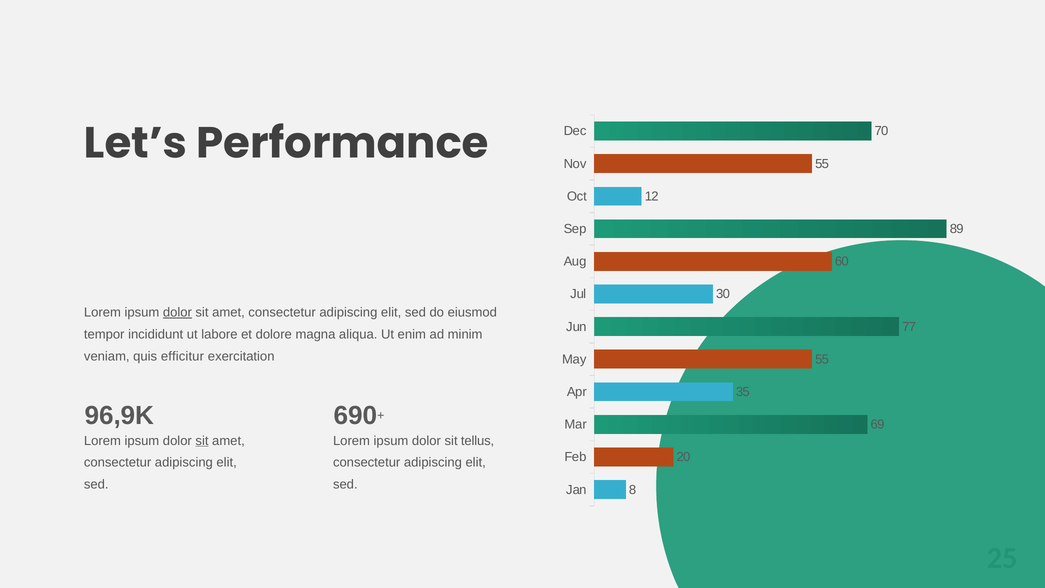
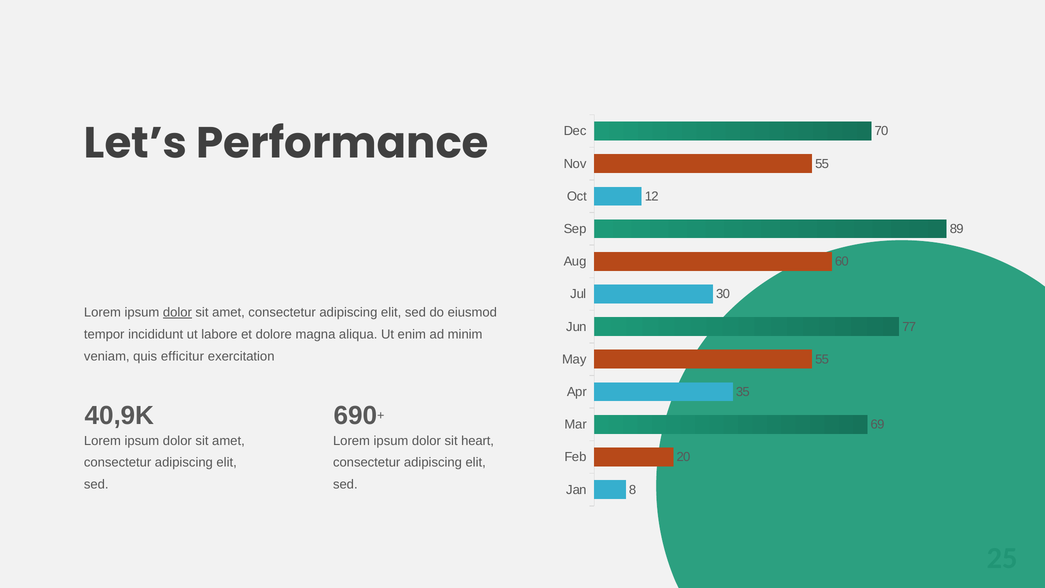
96,9K: 96,9K -> 40,9K
sit at (202, 441) underline: present -> none
tellus: tellus -> heart
